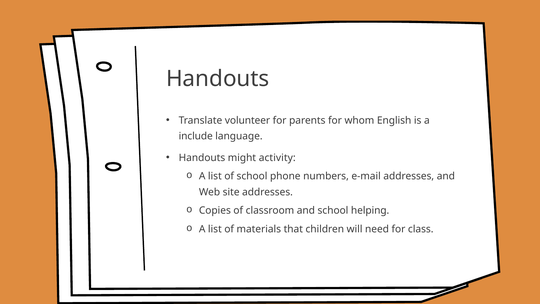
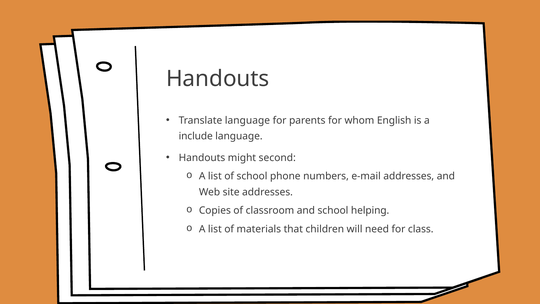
Translate volunteer: volunteer -> language
activity: activity -> second
